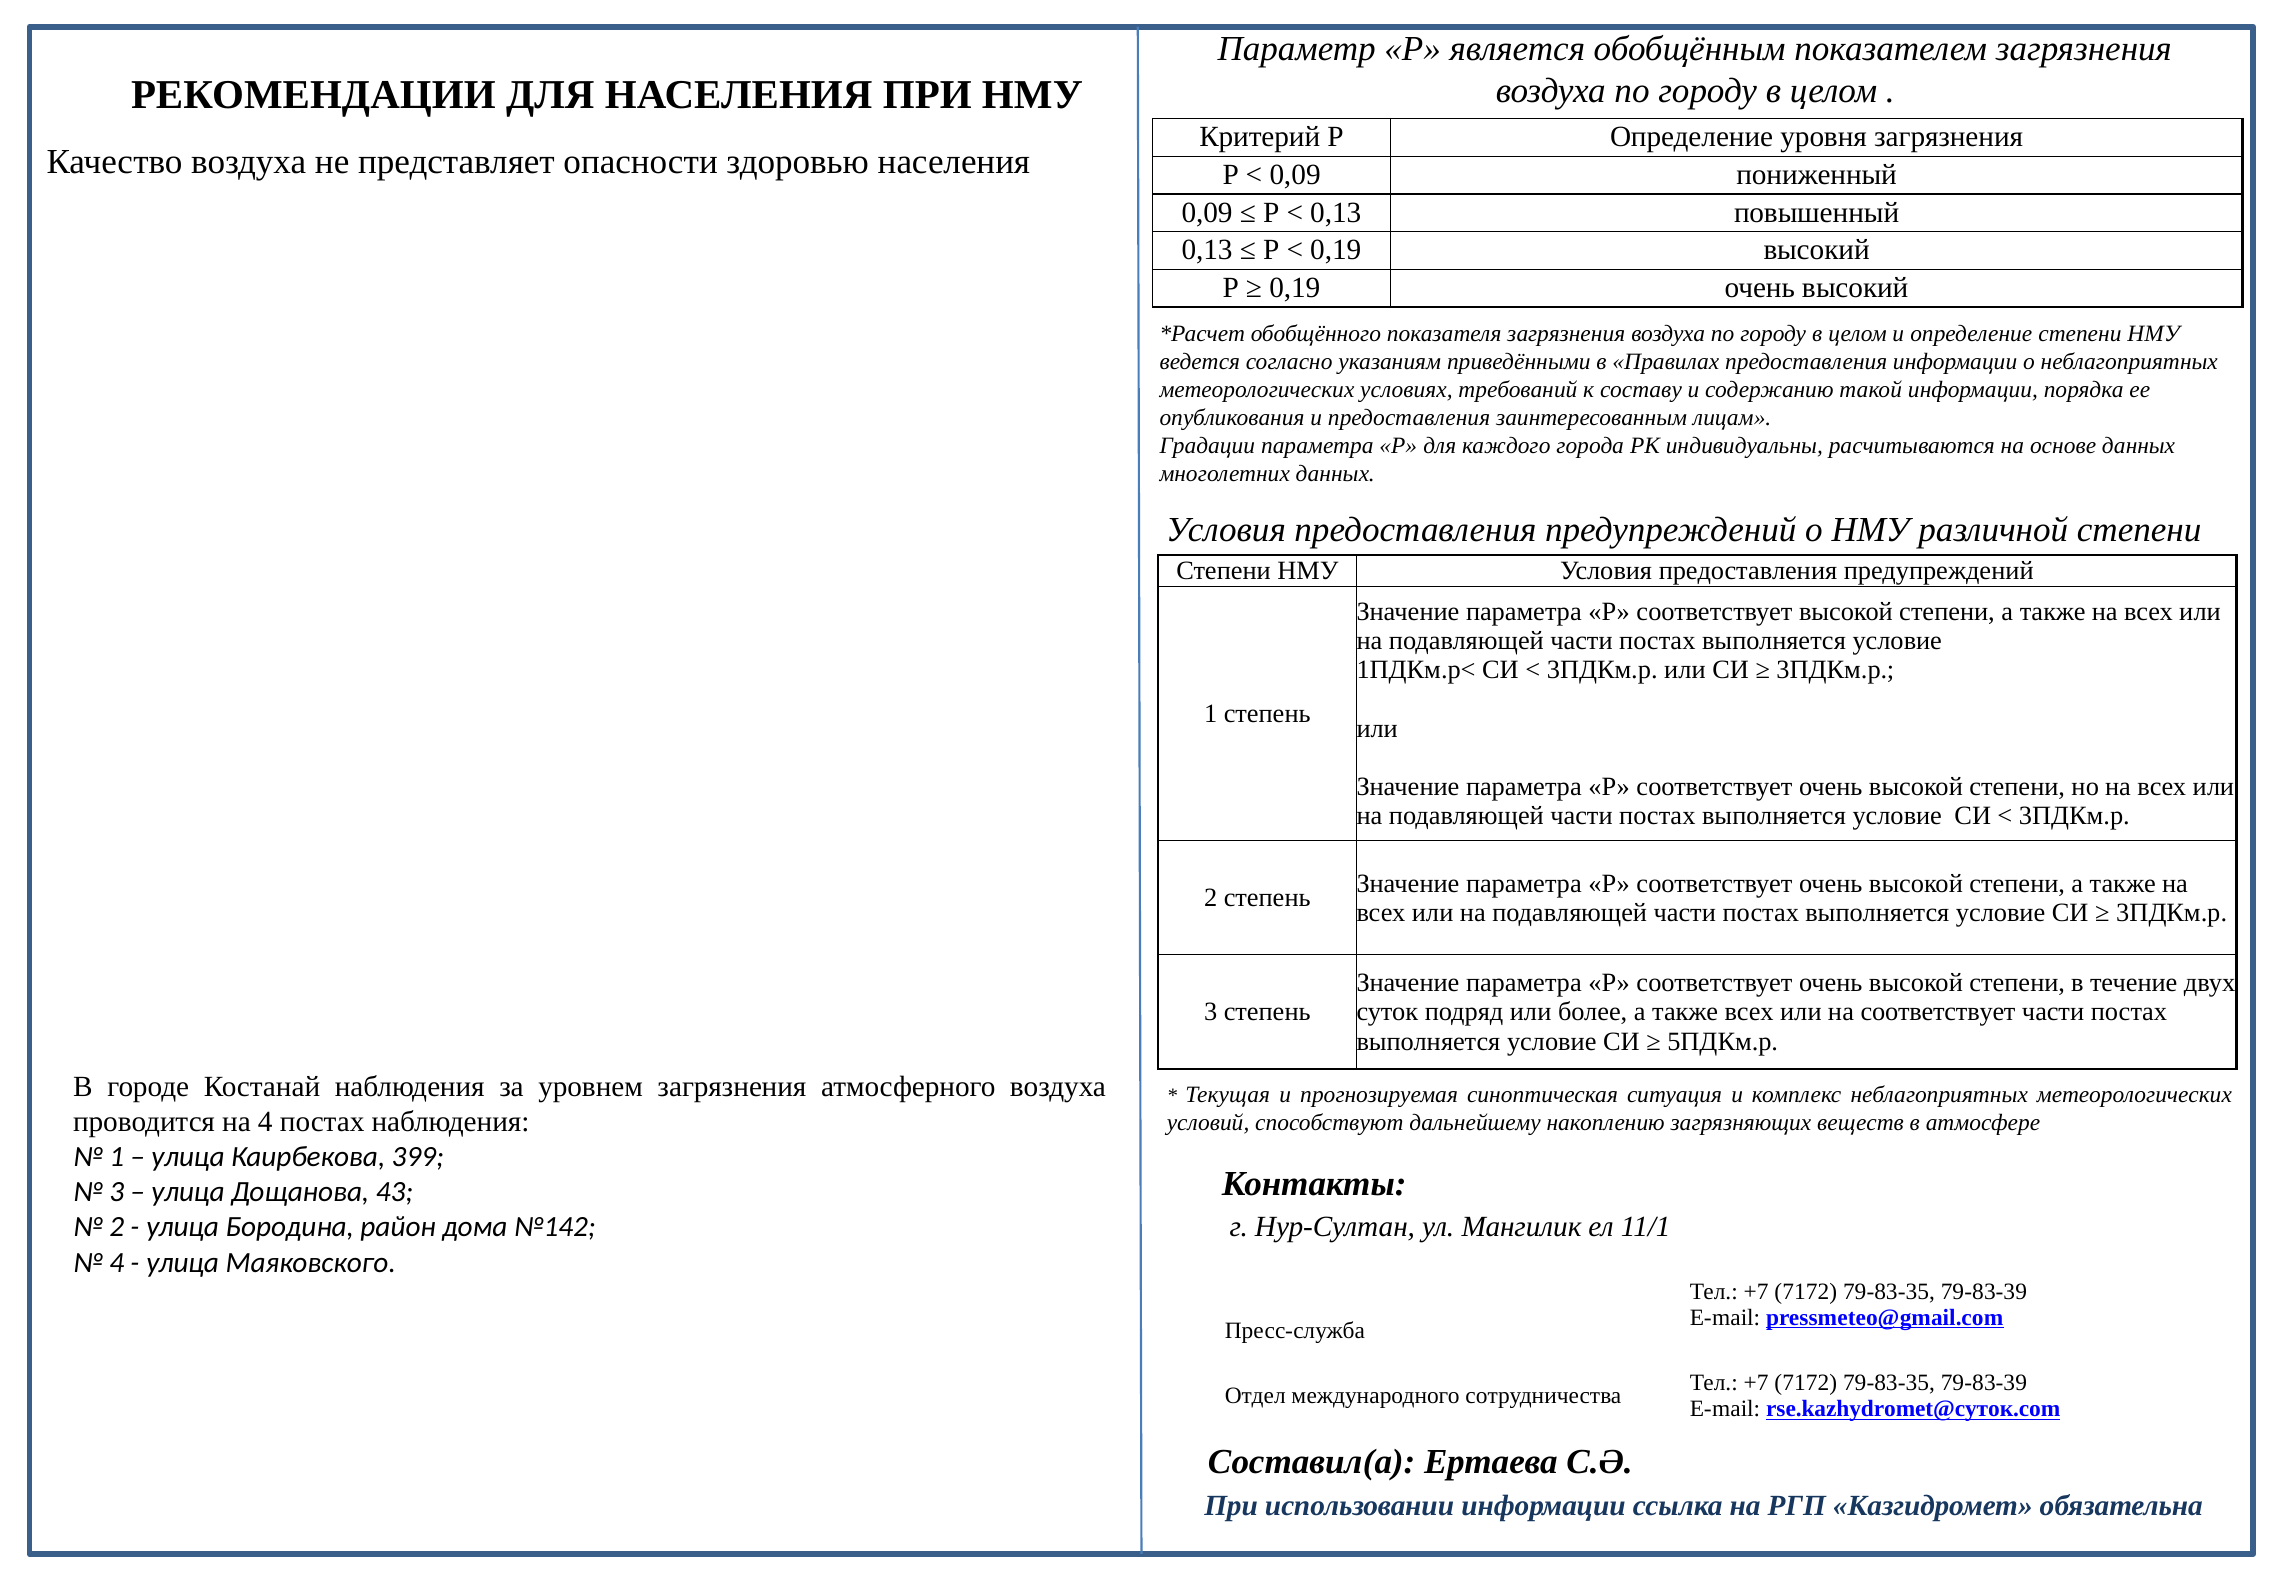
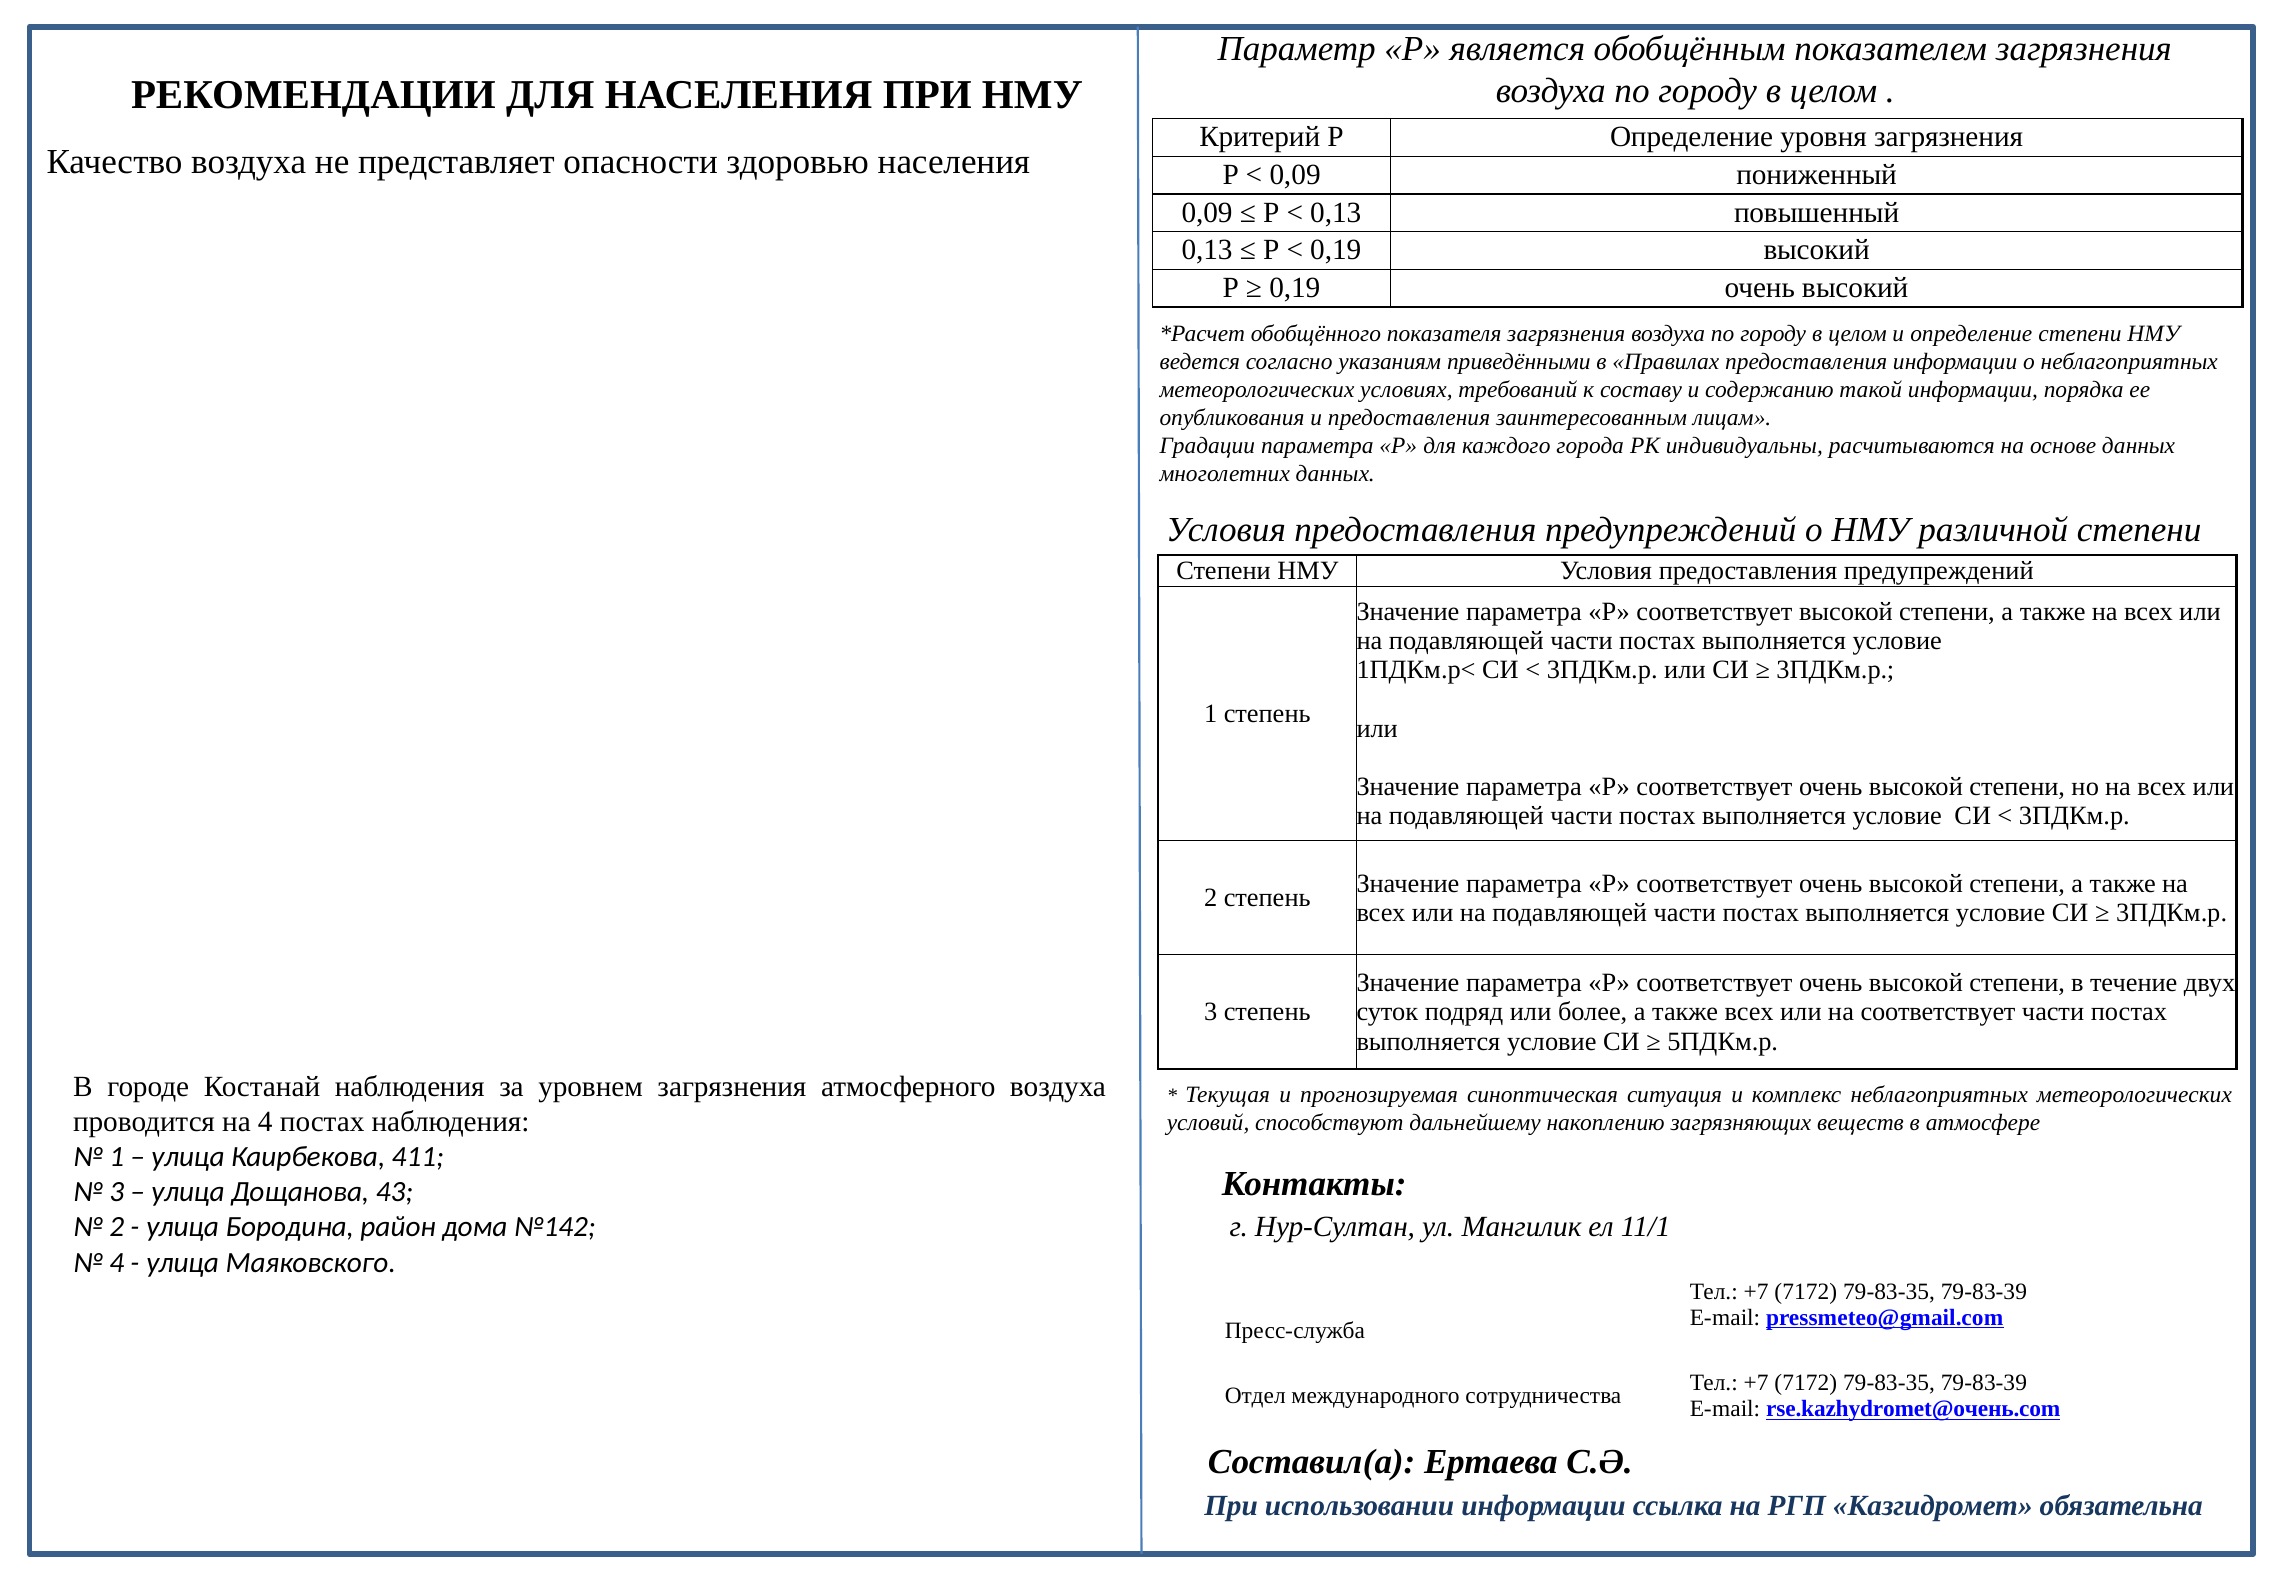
399: 399 -> 411
rse.kazhydromet@суток.com: rse.kazhydromet@суток.com -> rse.kazhydromet@очень.com
